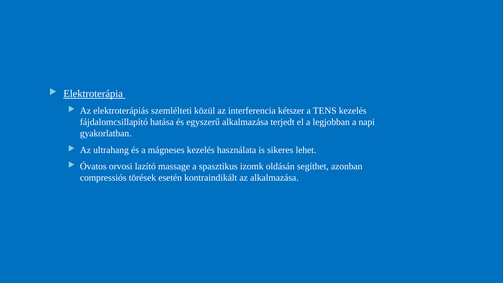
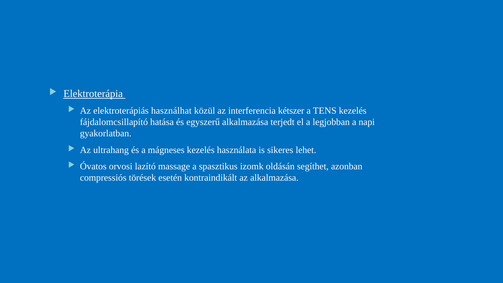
szemlélteti: szemlélteti -> használhat
